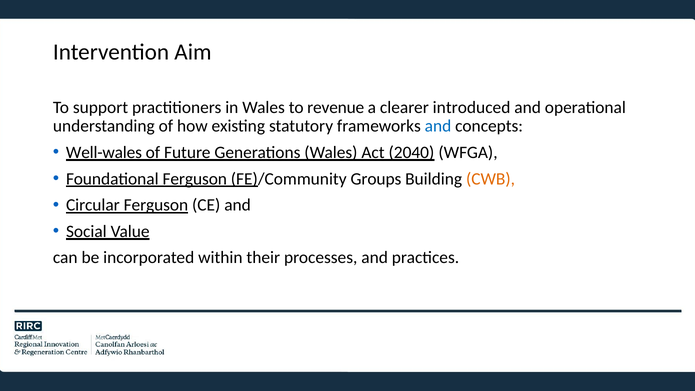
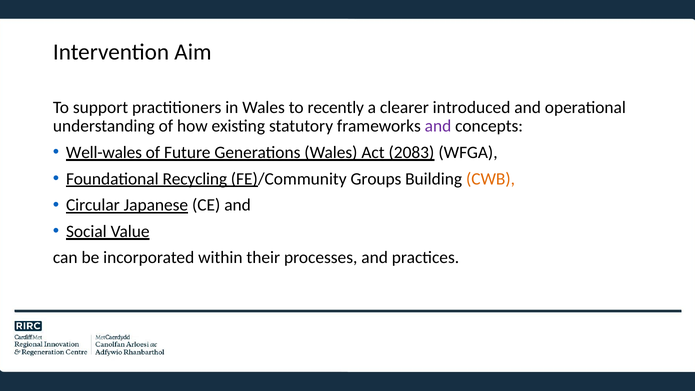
revenue: revenue -> recently
and at (438, 126) colour: blue -> purple
2040: 2040 -> 2083
Foundational Ferguson: Ferguson -> Recycling
Circular Ferguson: Ferguson -> Japanese
